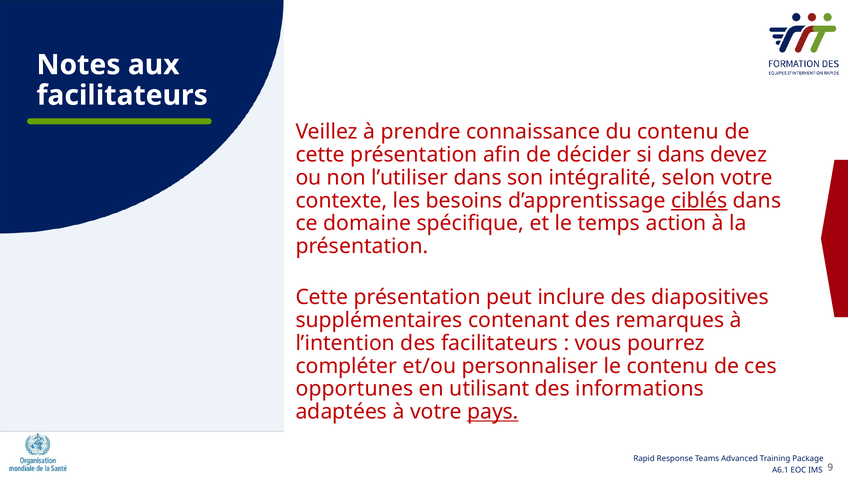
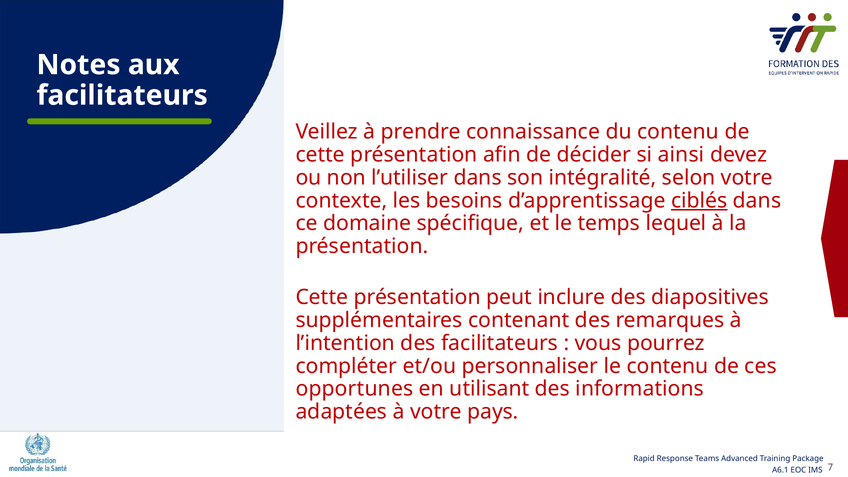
si dans: dans -> ainsi
action: action -> lequel
pays underline: present -> none
9: 9 -> 7
